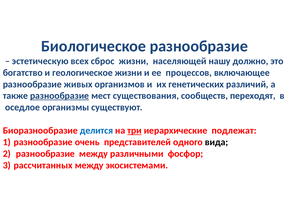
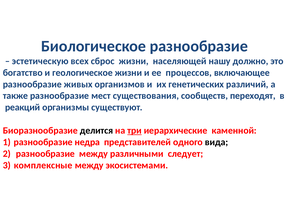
разнообразие at (60, 96) underline: present -> none
оседлое: оседлое -> реакций
делится colour: blue -> black
подлежат: подлежат -> каменной
очень: очень -> недра
фосфор: фосфор -> следует
рассчитанных: рассчитанных -> комплексные
